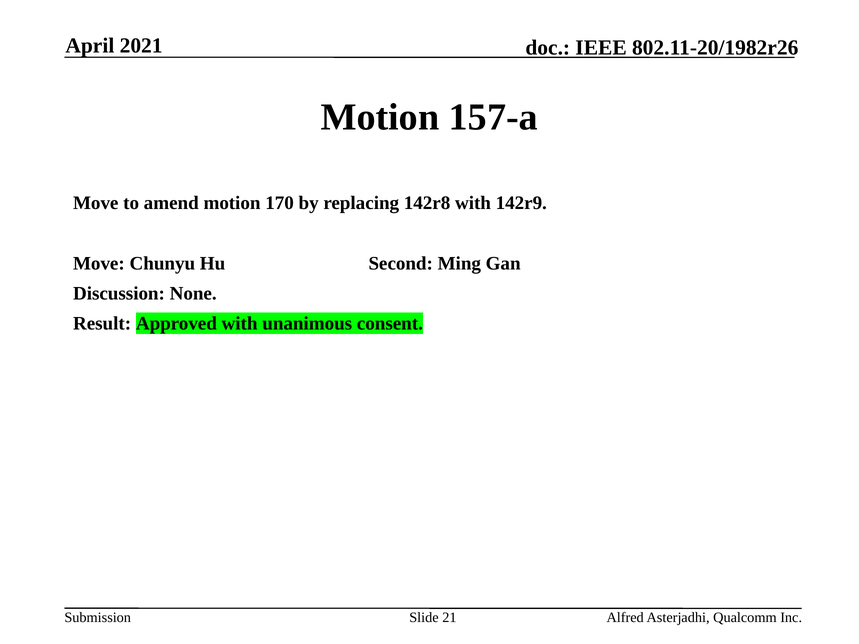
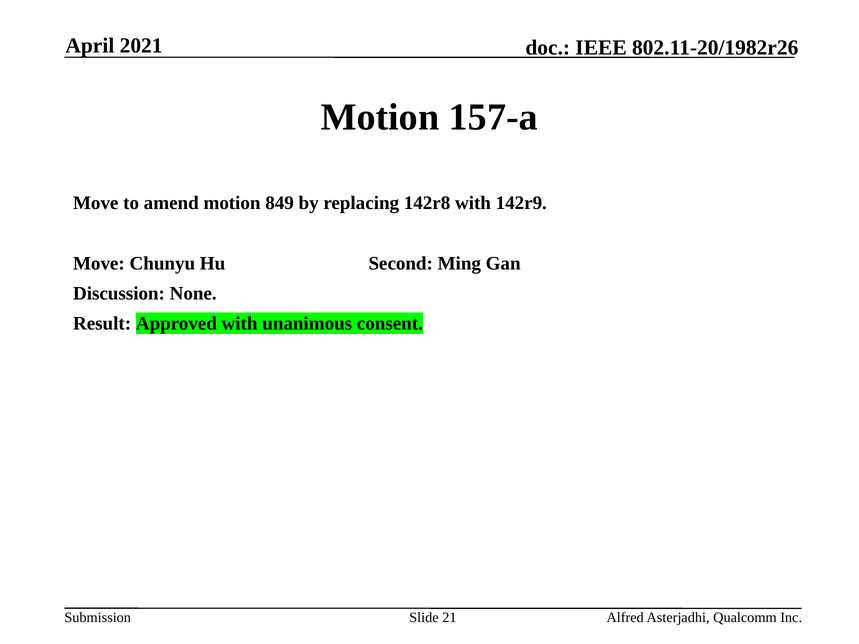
170: 170 -> 849
